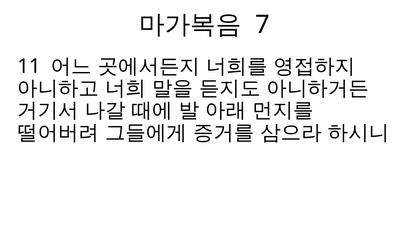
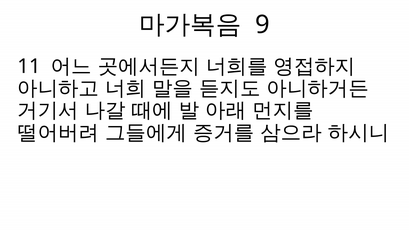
7: 7 -> 9
